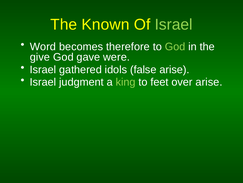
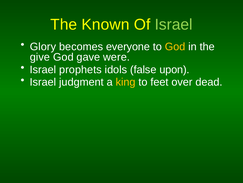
Word: Word -> Glory
therefore: therefore -> everyone
God at (175, 46) colour: light green -> yellow
gathered: gathered -> prophets
false arise: arise -> upon
king colour: light green -> yellow
over arise: arise -> dead
